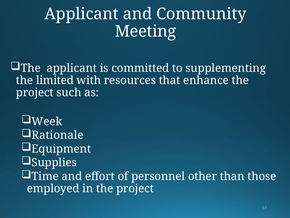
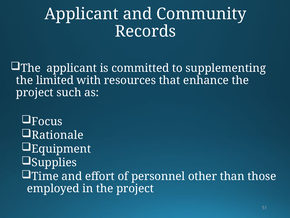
Meeting: Meeting -> Records
Week: Week -> Focus
